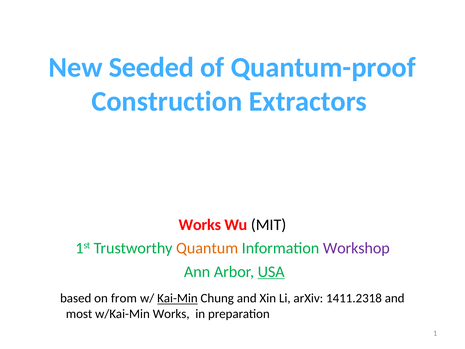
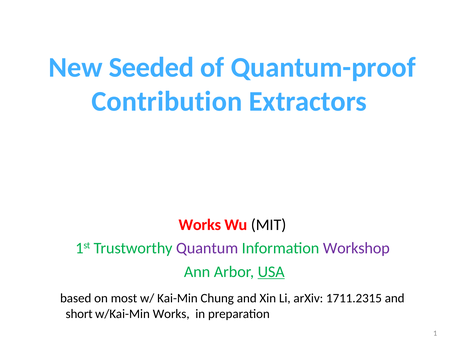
Construction: Construction -> Contribution
Quantum colour: orange -> purple
from: from -> most
Kai-Min underline: present -> none
1411.2318: 1411.2318 -> 1711.2315
most: most -> short
